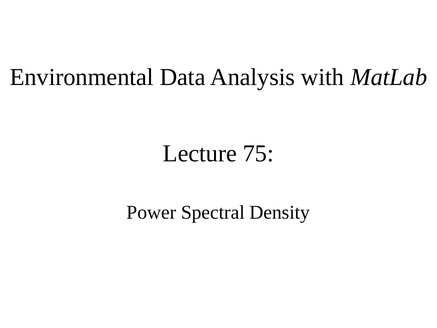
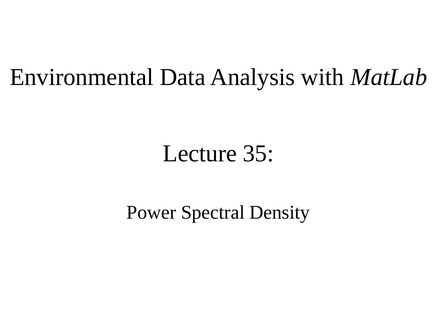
75: 75 -> 35
